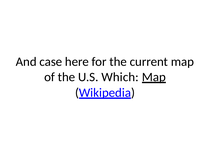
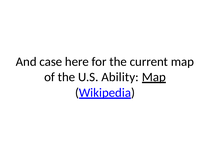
Which: Which -> Ability
